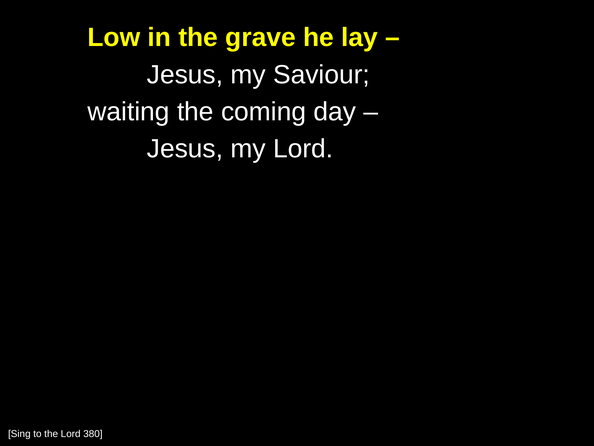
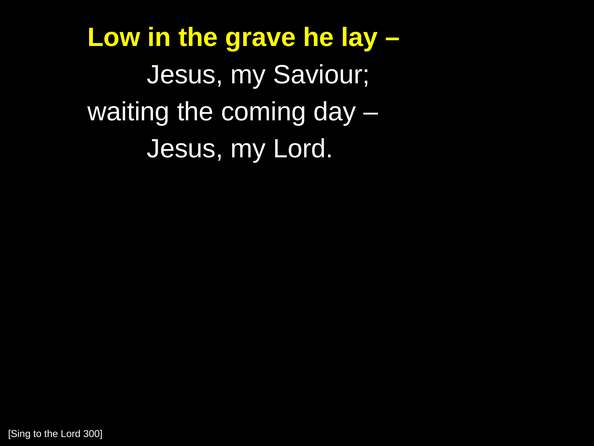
380: 380 -> 300
